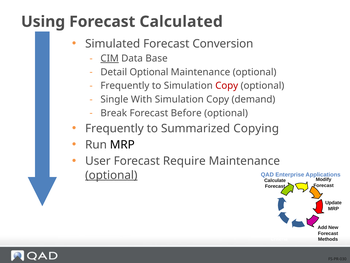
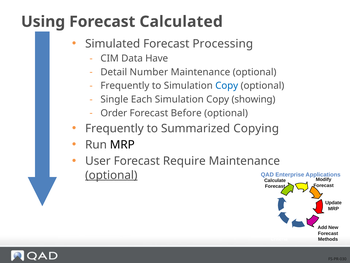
Conversion: Conversion -> Processing
CIM underline: present -> none
Base: Base -> Have
Detail Optional: Optional -> Number
Copy at (227, 86) colour: red -> blue
With: With -> Each
demand: demand -> showing
Break: Break -> Order
